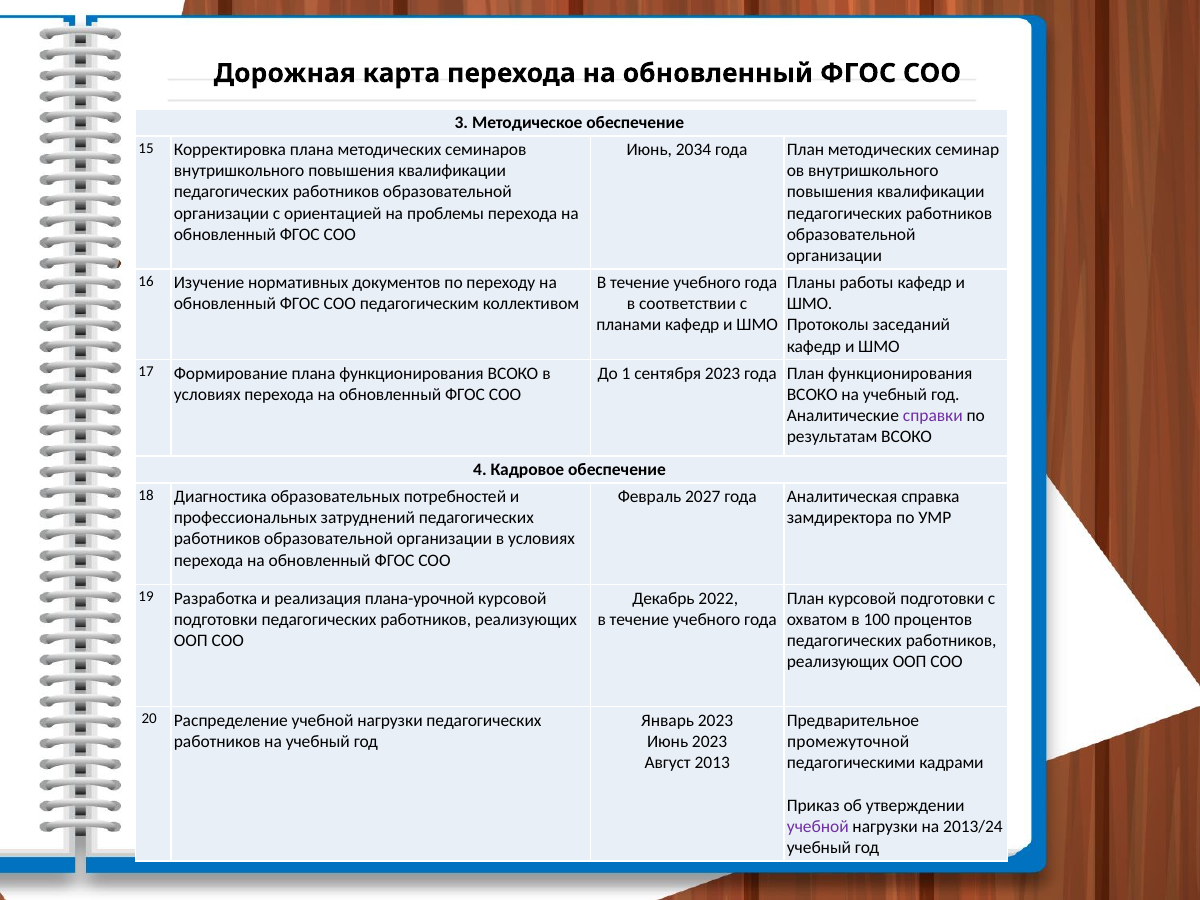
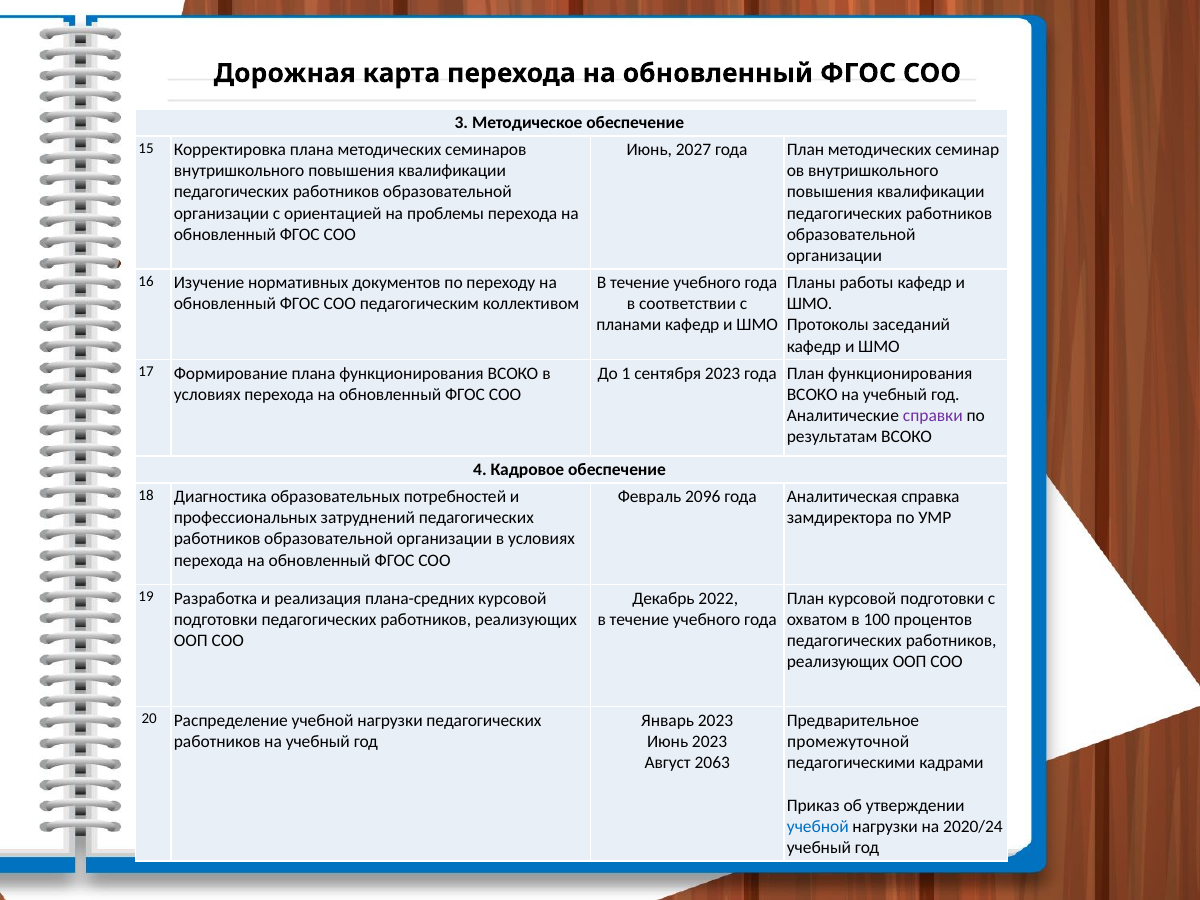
2034: 2034 -> 2027
2027: 2027 -> 2096
плана-урочной: плана-урочной -> плана-средних
2013: 2013 -> 2063
учебной at (818, 826) colour: purple -> blue
2013/24: 2013/24 -> 2020/24
